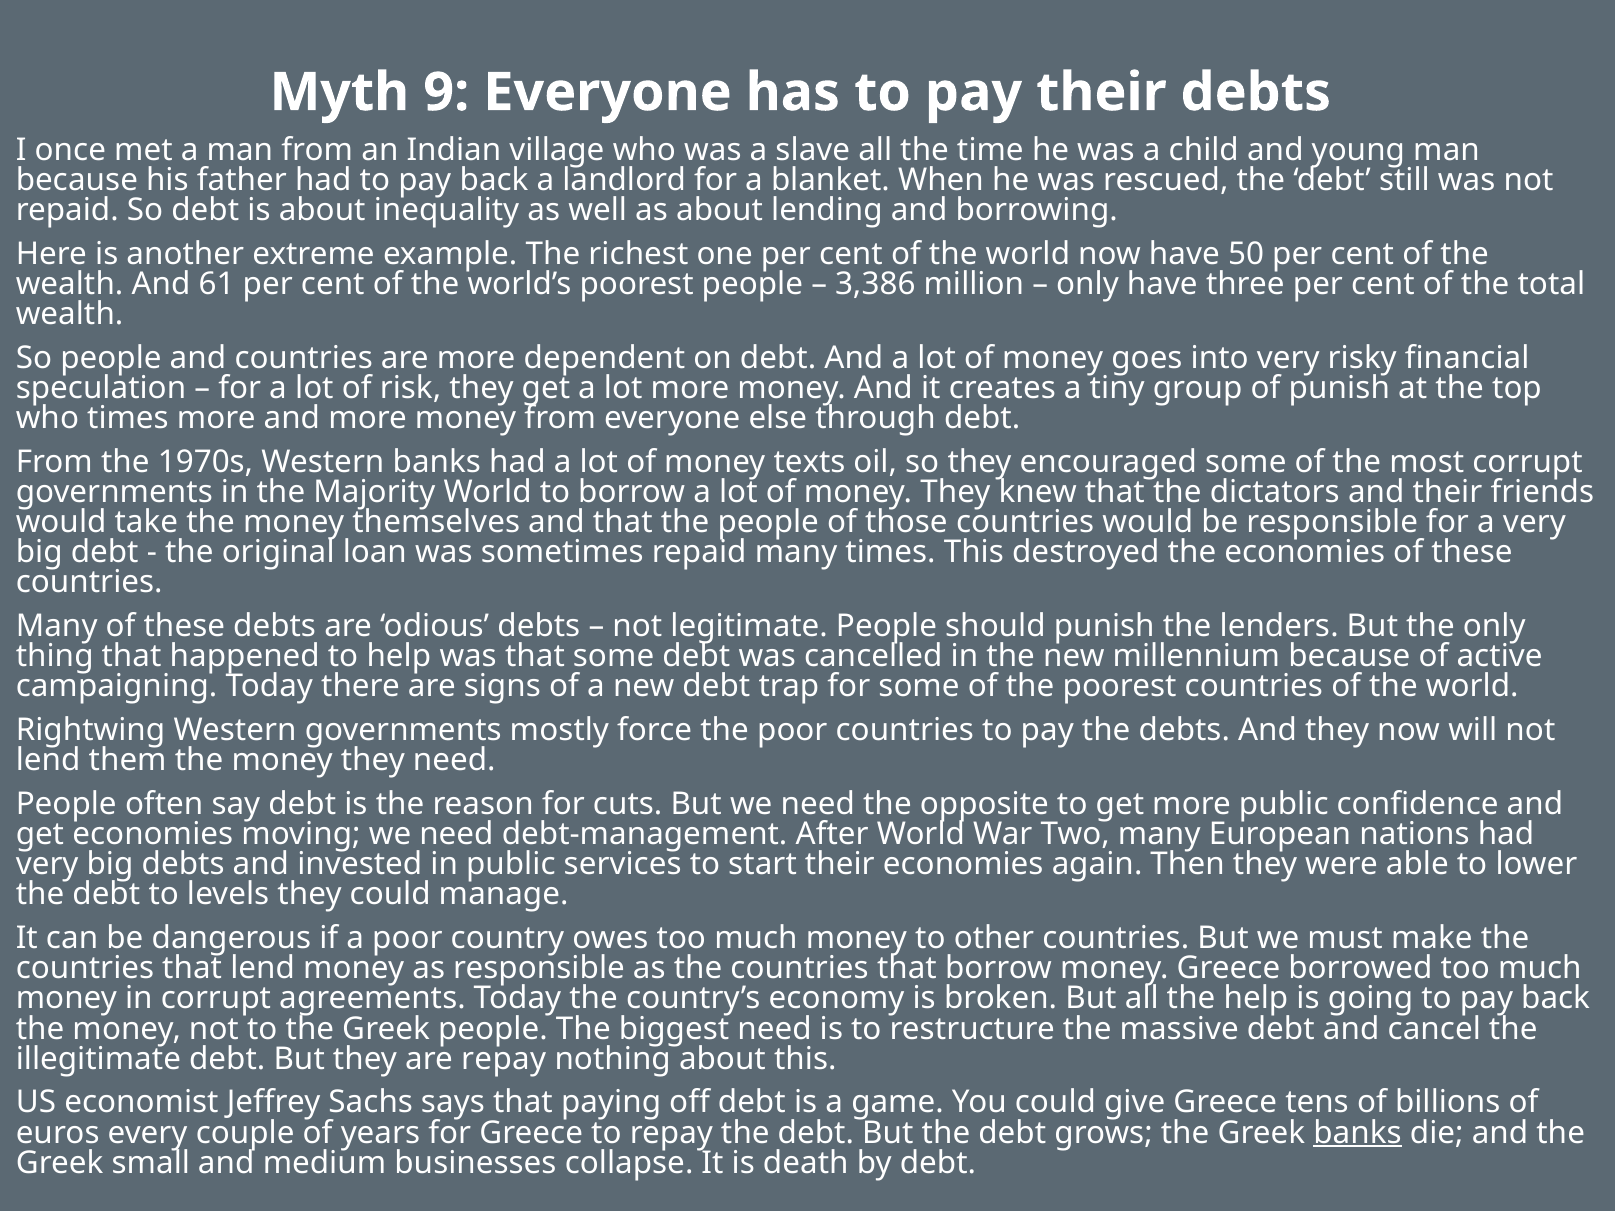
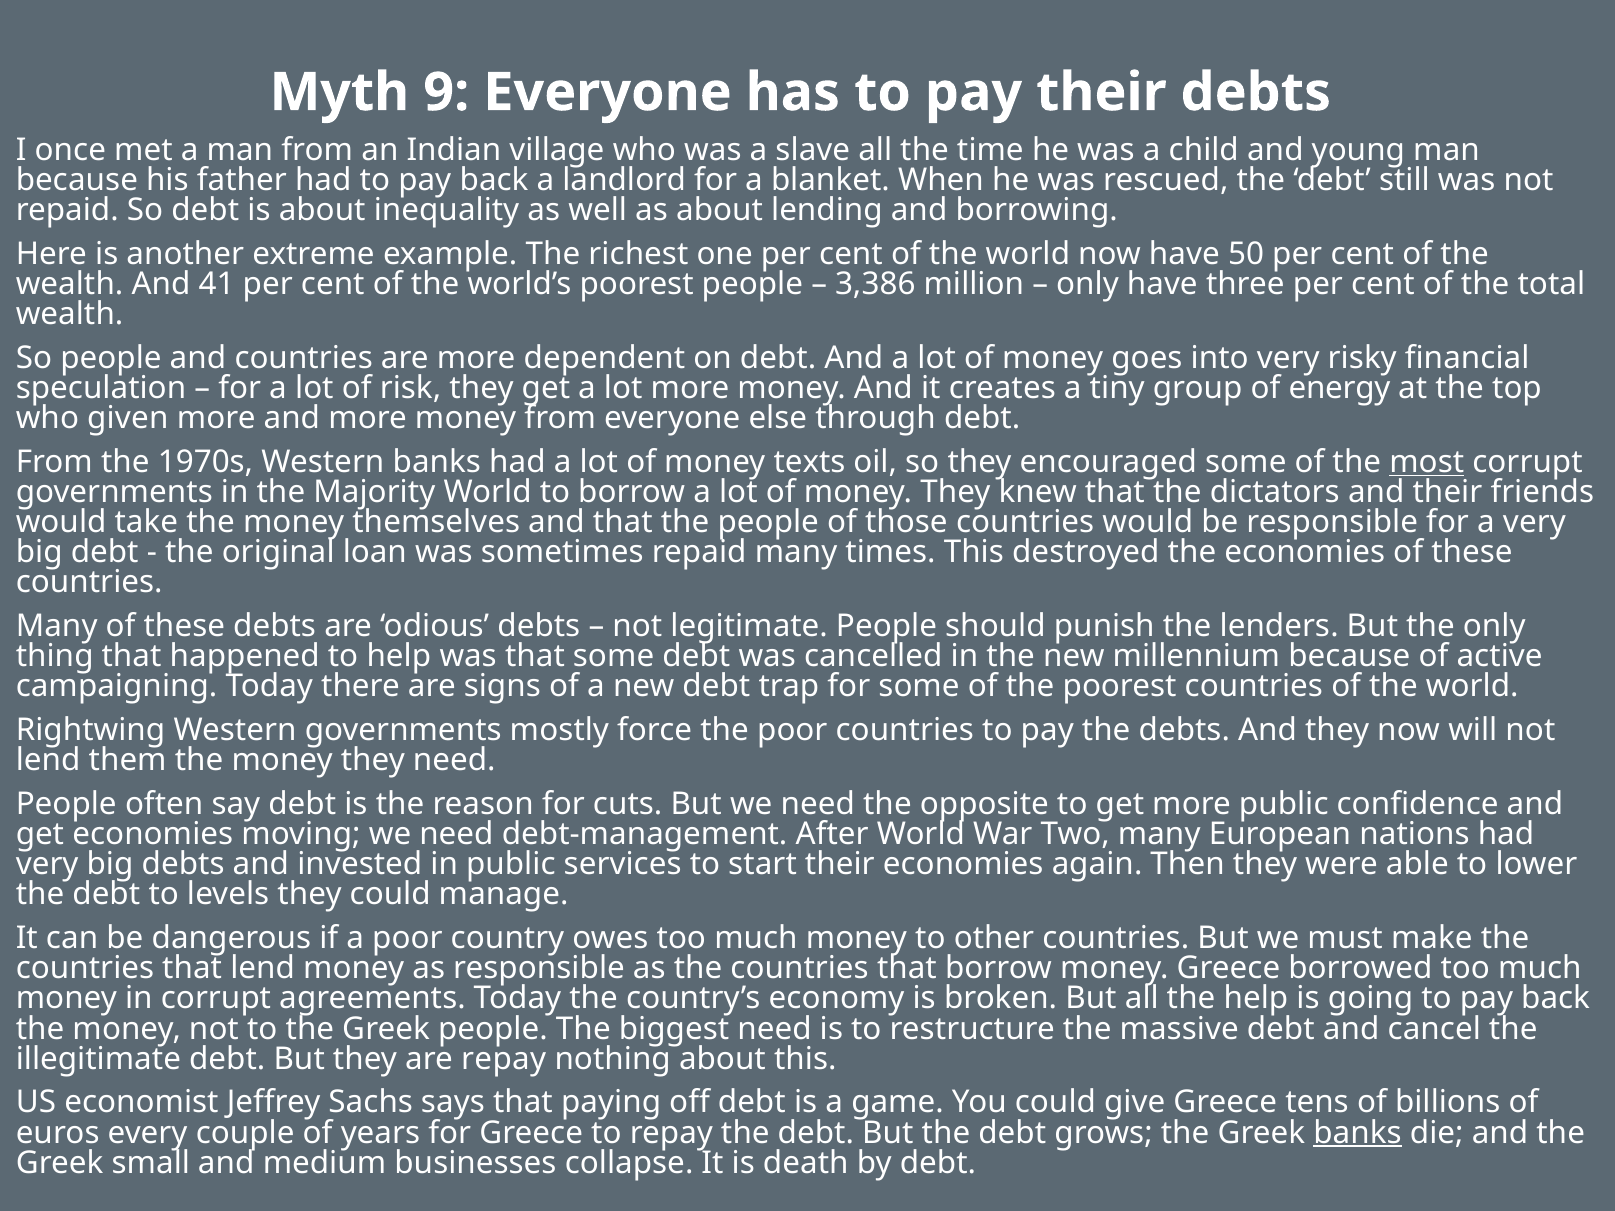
61: 61 -> 41
of punish: punish -> energy
who times: times -> given
most underline: none -> present
